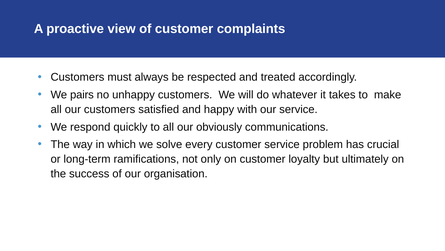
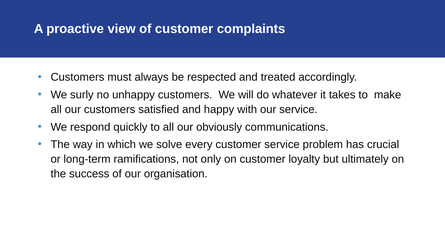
pairs: pairs -> surly
